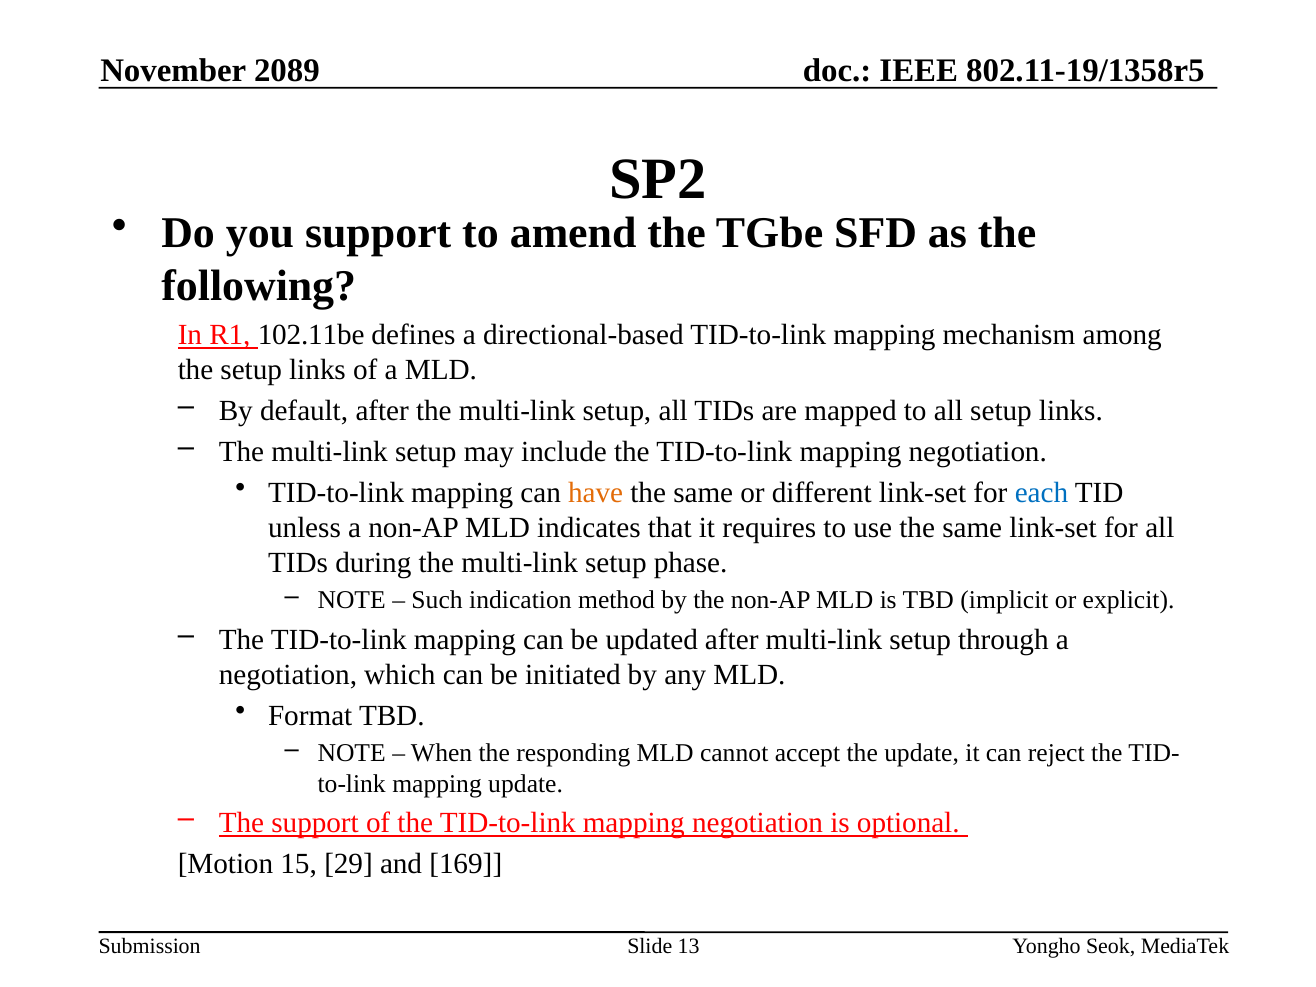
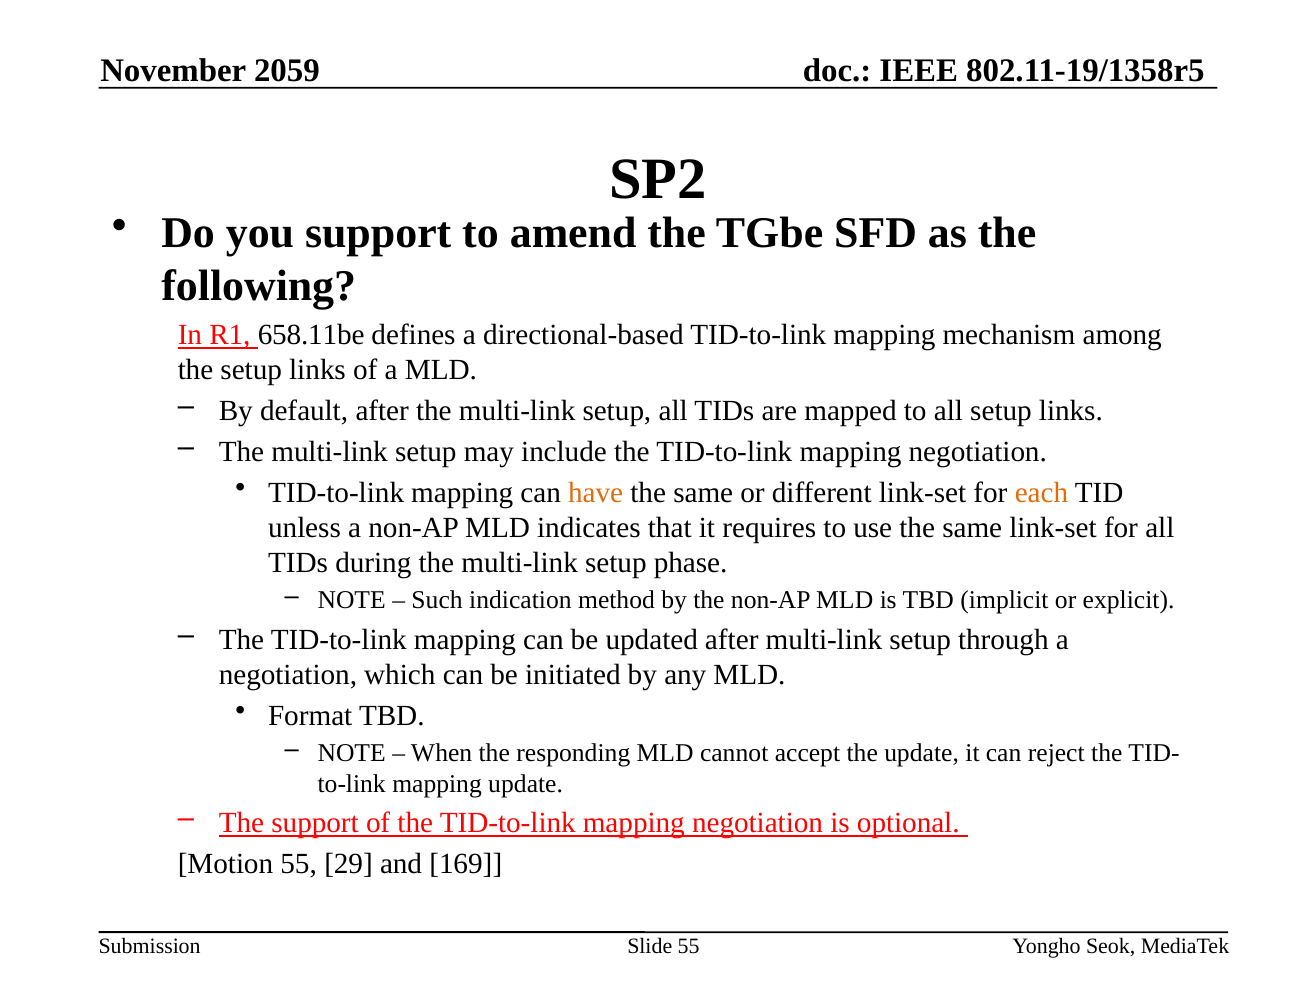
2089: 2089 -> 2059
102.11be: 102.11be -> 658.11be
each colour: blue -> orange
Motion 15: 15 -> 55
Slide 13: 13 -> 55
